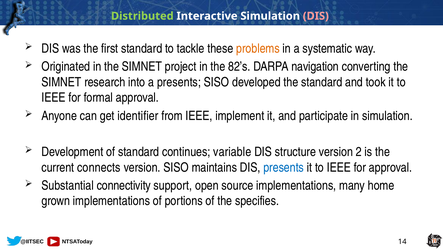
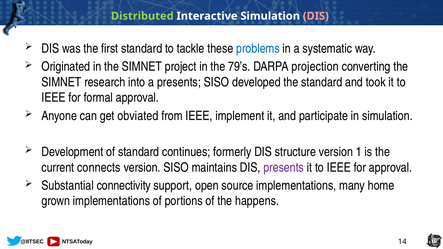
problems colour: orange -> blue
82’s: 82’s -> 79’s
navigation: navigation -> projection
identifier: identifier -> obviated
variable: variable -> formerly
2: 2 -> 1
presents at (284, 168) colour: blue -> purple
specifies: specifies -> happens
